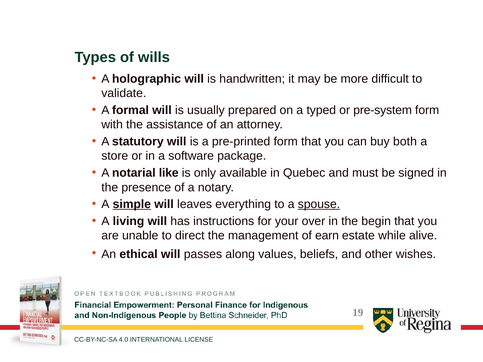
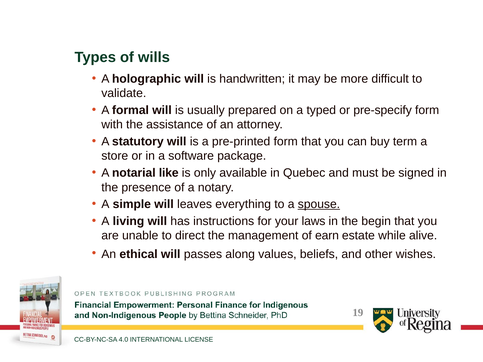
pre-system: pre-system -> pre-specify
both: both -> term
simple underline: present -> none
over: over -> laws
